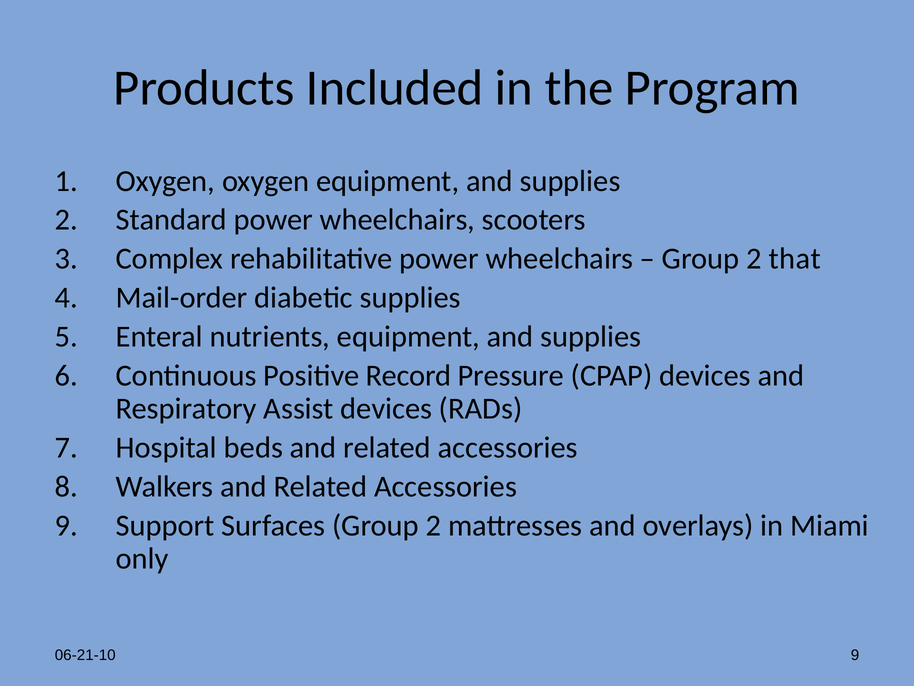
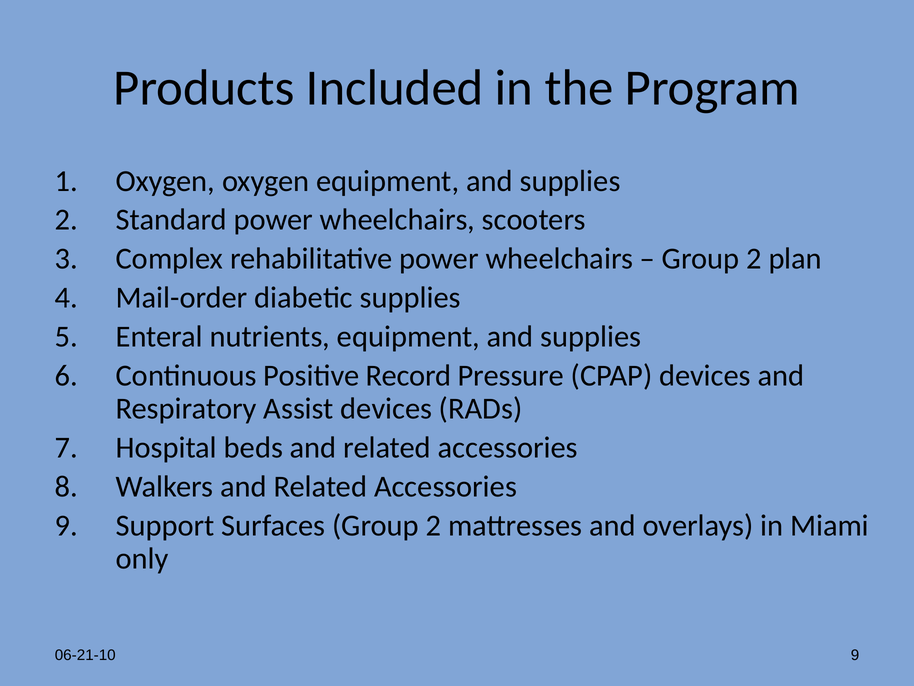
that: that -> plan
